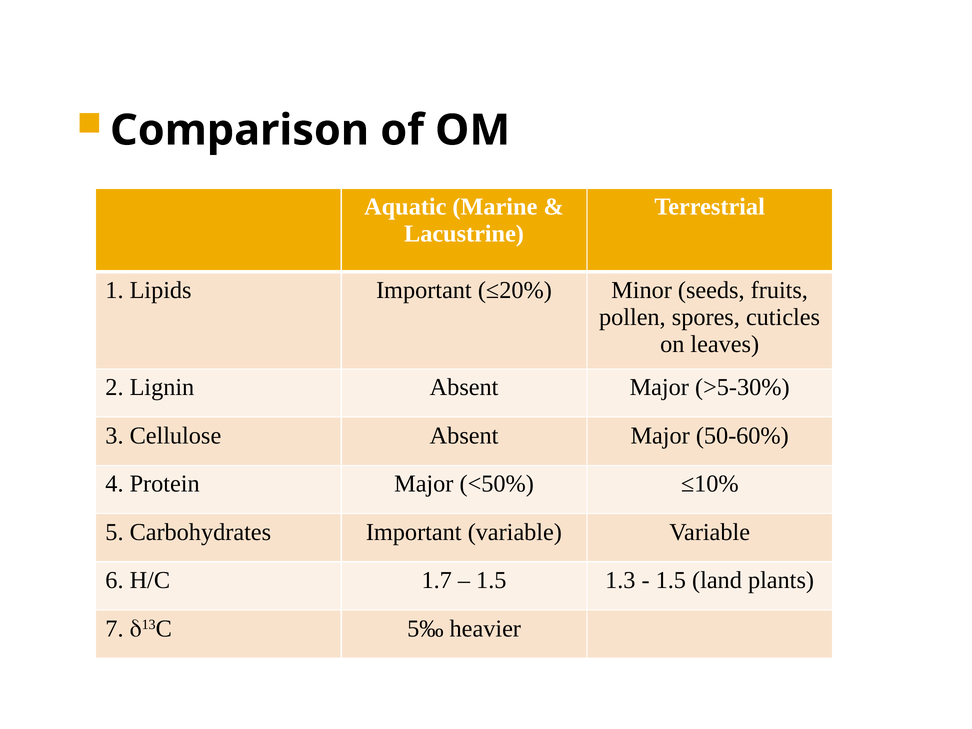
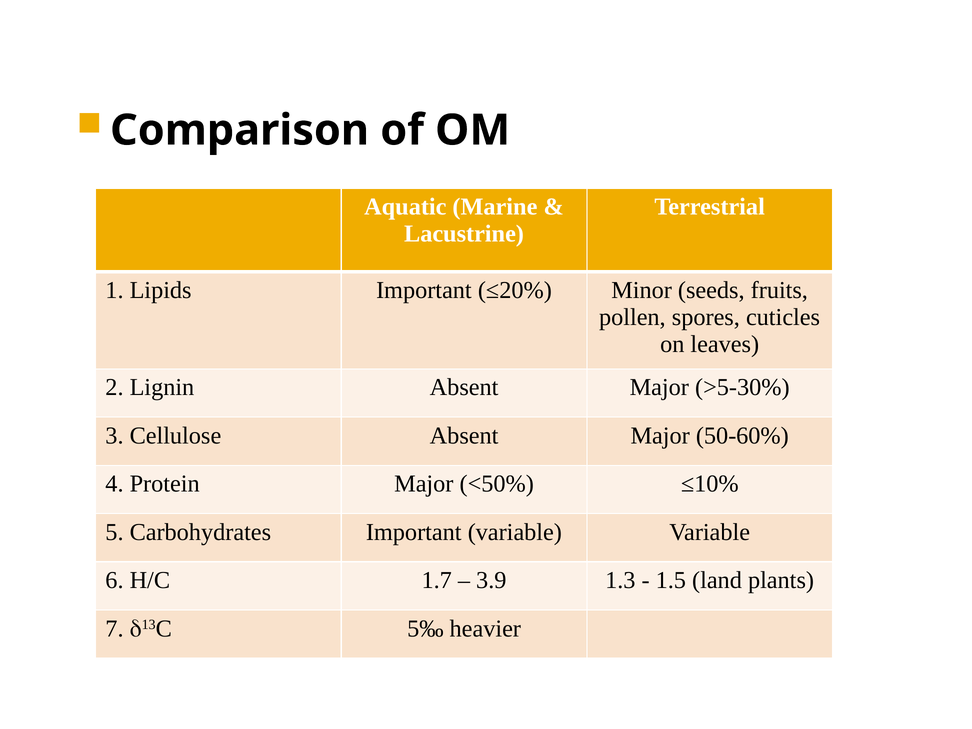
1.5 at (491, 580): 1.5 -> 3.9
